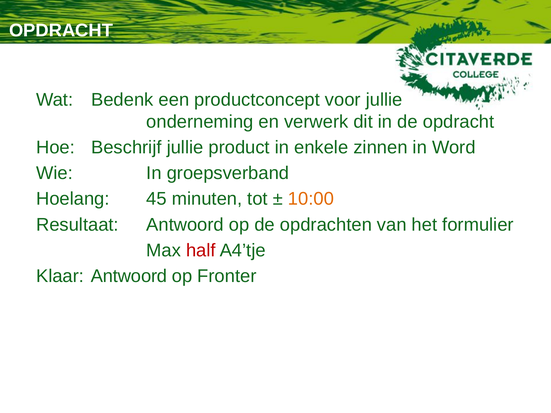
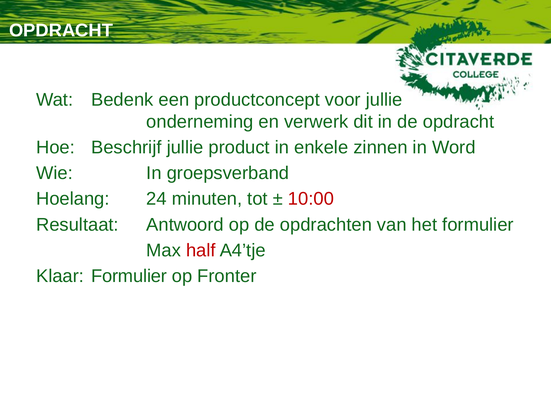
45: 45 -> 24
10:00 colour: orange -> red
Klaar Antwoord: Antwoord -> Formulier
